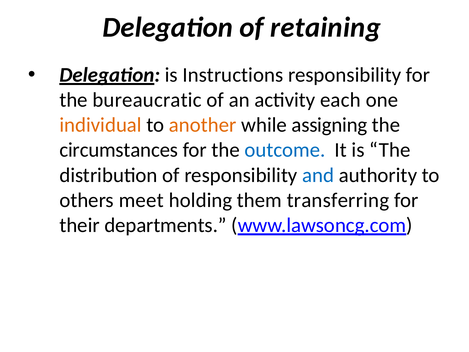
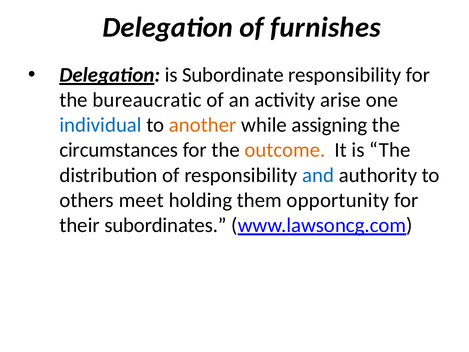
retaining: retaining -> furnishes
Instructions: Instructions -> Subordinate
each: each -> arise
individual colour: orange -> blue
outcome colour: blue -> orange
transferring: transferring -> opportunity
departments: departments -> subordinates
